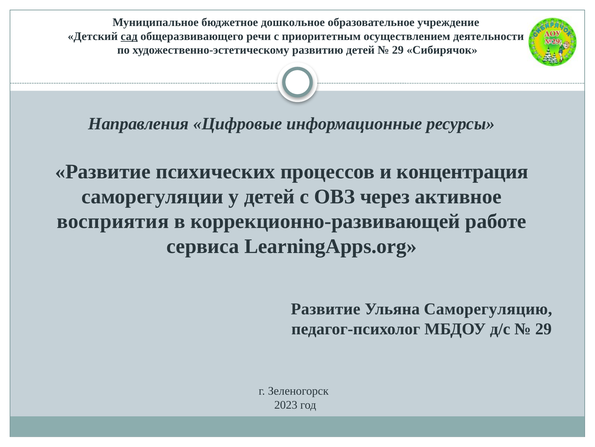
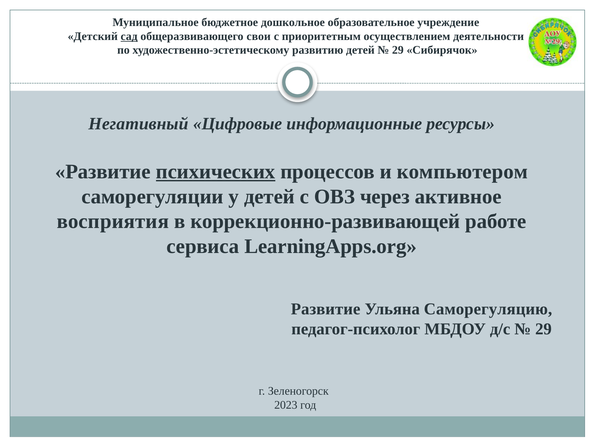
речи: речи -> свои
Направления: Направления -> Негативный
психических underline: none -> present
концентрация: концентрация -> компьютером
